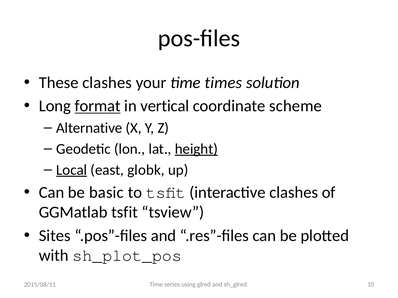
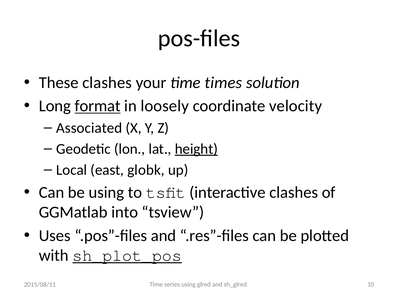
vertical: vertical -> loosely
scheme: scheme -> velocity
Alternative: Alternative -> Associated
Local underline: present -> none
be basic: basic -> using
GGMatlab tsfit: tsfit -> into
Sites: Sites -> Uses
sh_plot_pos underline: none -> present
